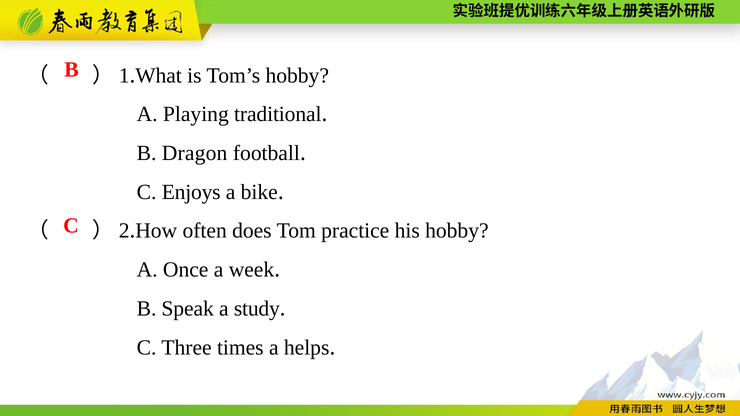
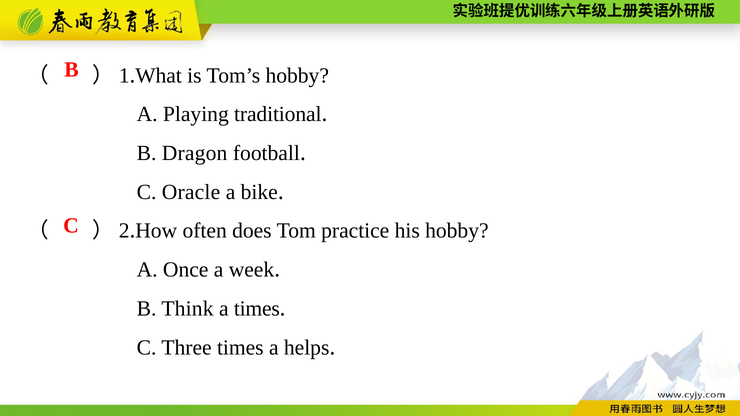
Enjoys: Enjoys -> Oracle
Speak: Speak -> Think
a study: study -> times
